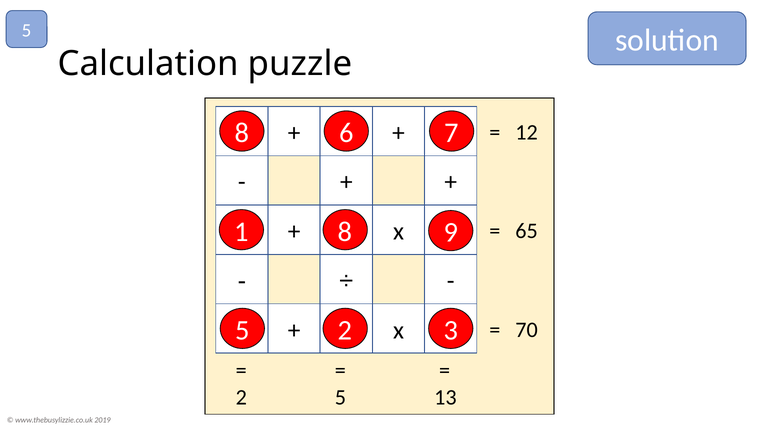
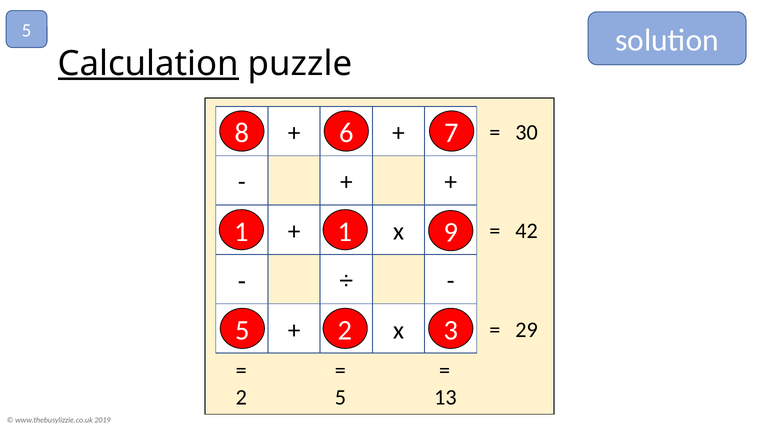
Calculation underline: none -> present
12: 12 -> 30
1 8: 8 -> 1
65: 65 -> 42
70: 70 -> 29
